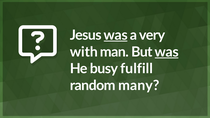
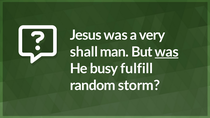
was at (116, 35) underline: present -> none
with: with -> shall
many: many -> storm
